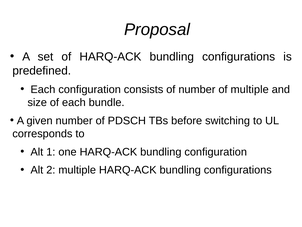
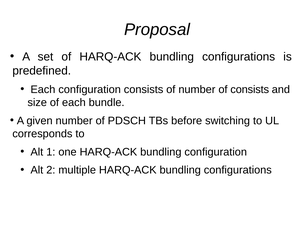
of multiple: multiple -> consists
